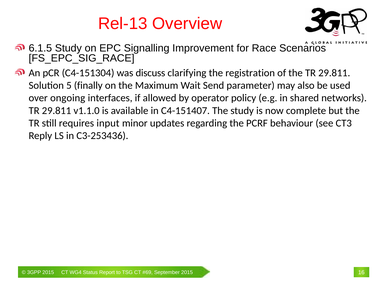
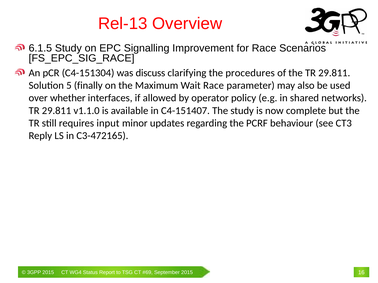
registration: registration -> procedures
Wait Send: Send -> Race
ongoing: ongoing -> whether
C3-253436: C3-253436 -> C3-472165
